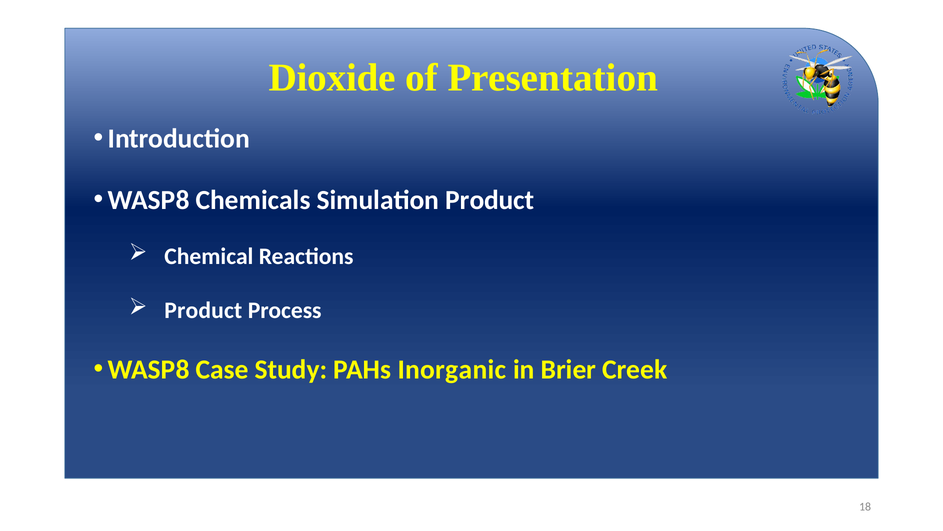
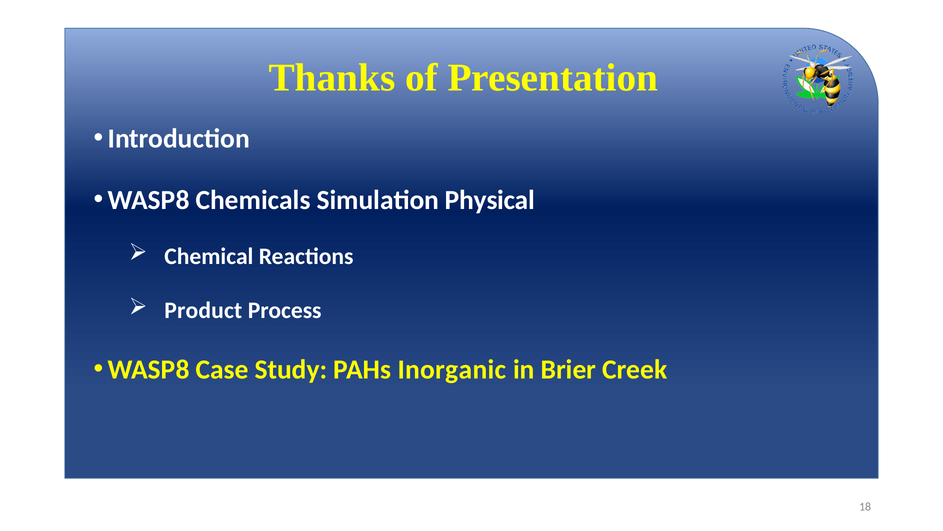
Dioxide: Dioxide -> Thanks
Simulation Product: Product -> Physical
